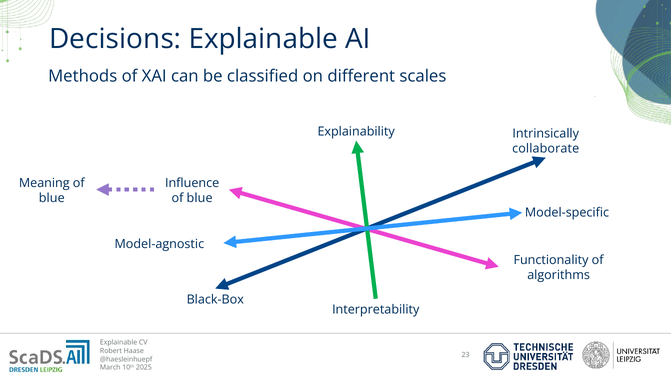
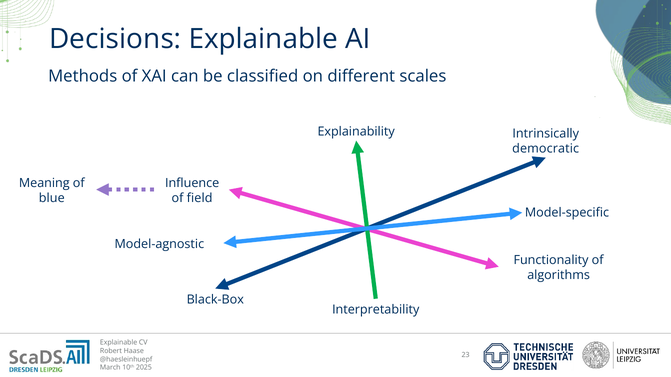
collaborate: collaborate -> democratic
blue at (200, 198): blue -> field
